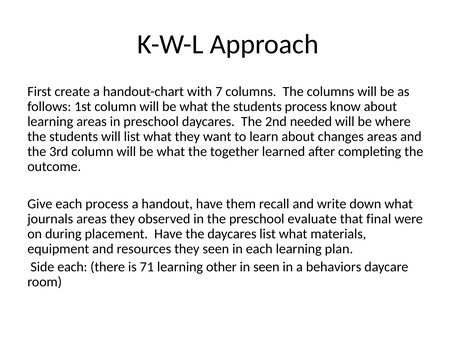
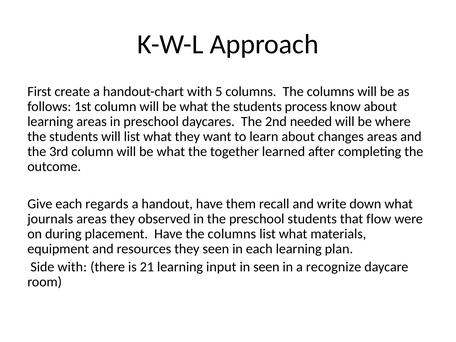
7: 7 -> 5
each process: process -> regards
preschool evaluate: evaluate -> students
final: final -> flow
Have the daycares: daycares -> columns
Side each: each -> with
71: 71 -> 21
other: other -> input
behaviors: behaviors -> recognize
